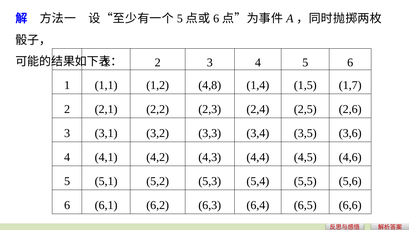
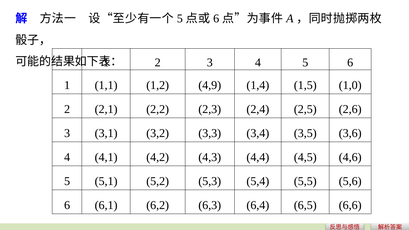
4,8: 4,8 -> 4,9
1,7: 1,7 -> 1,0
